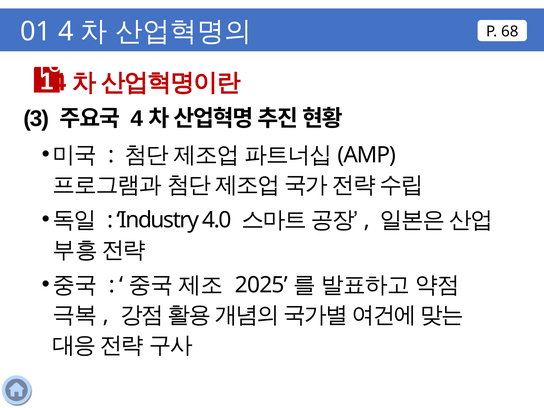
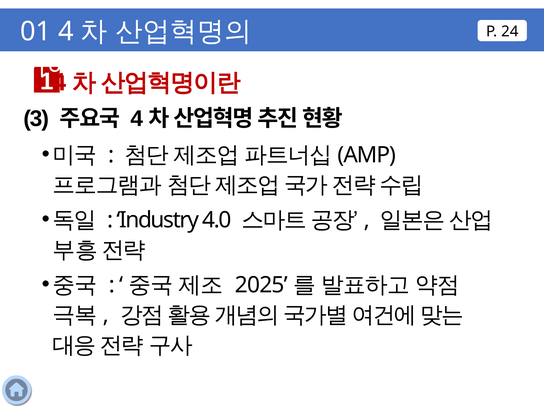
68: 68 -> 24
